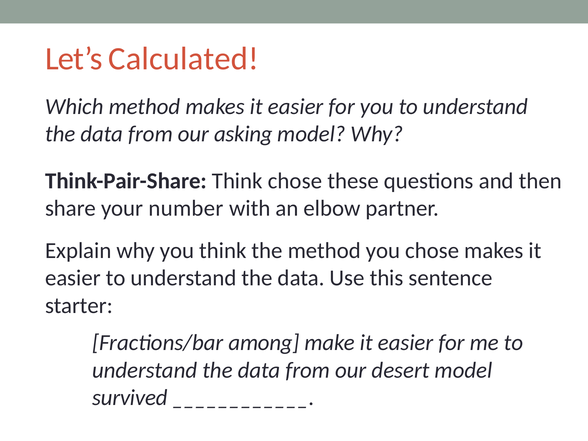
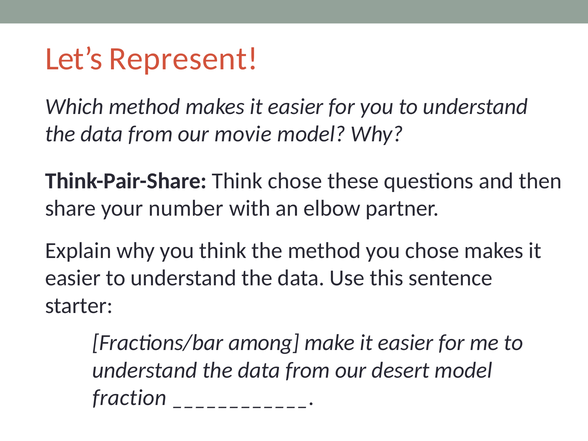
Calculated: Calculated -> Represent
asking: asking -> movie
survived: survived -> fraction
